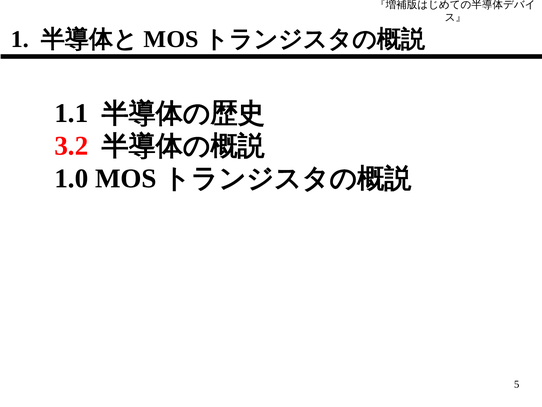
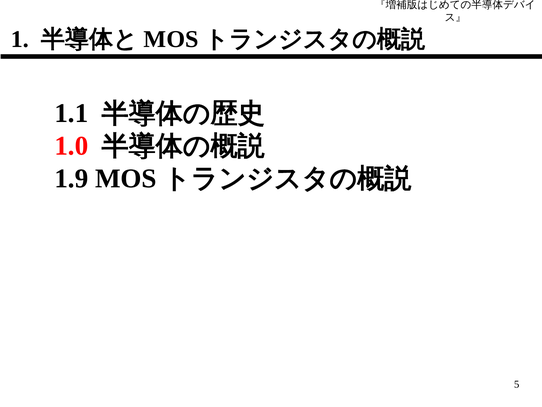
3.2: 3.2 -> 1.0
1.0: 1.0 -> 1.9
